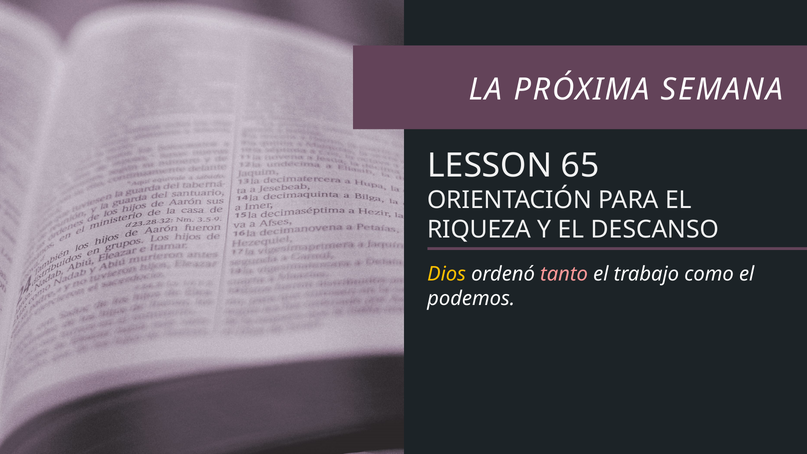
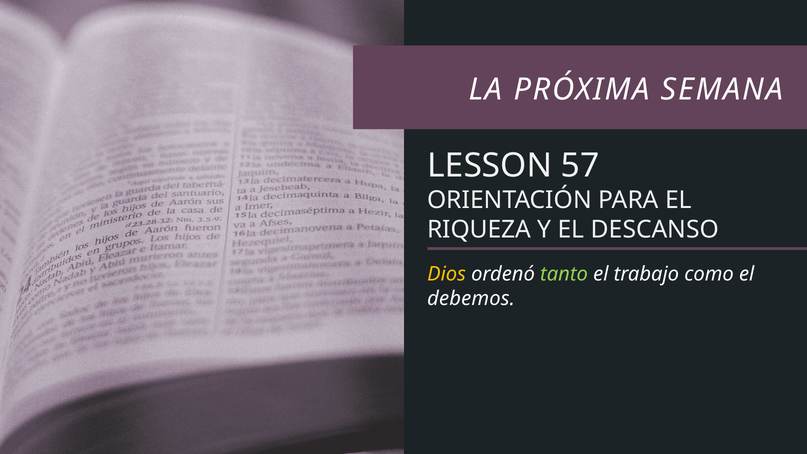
65: 65 -> 57
tanto colour: pink -> light green
podemos: podemos -> debemos
